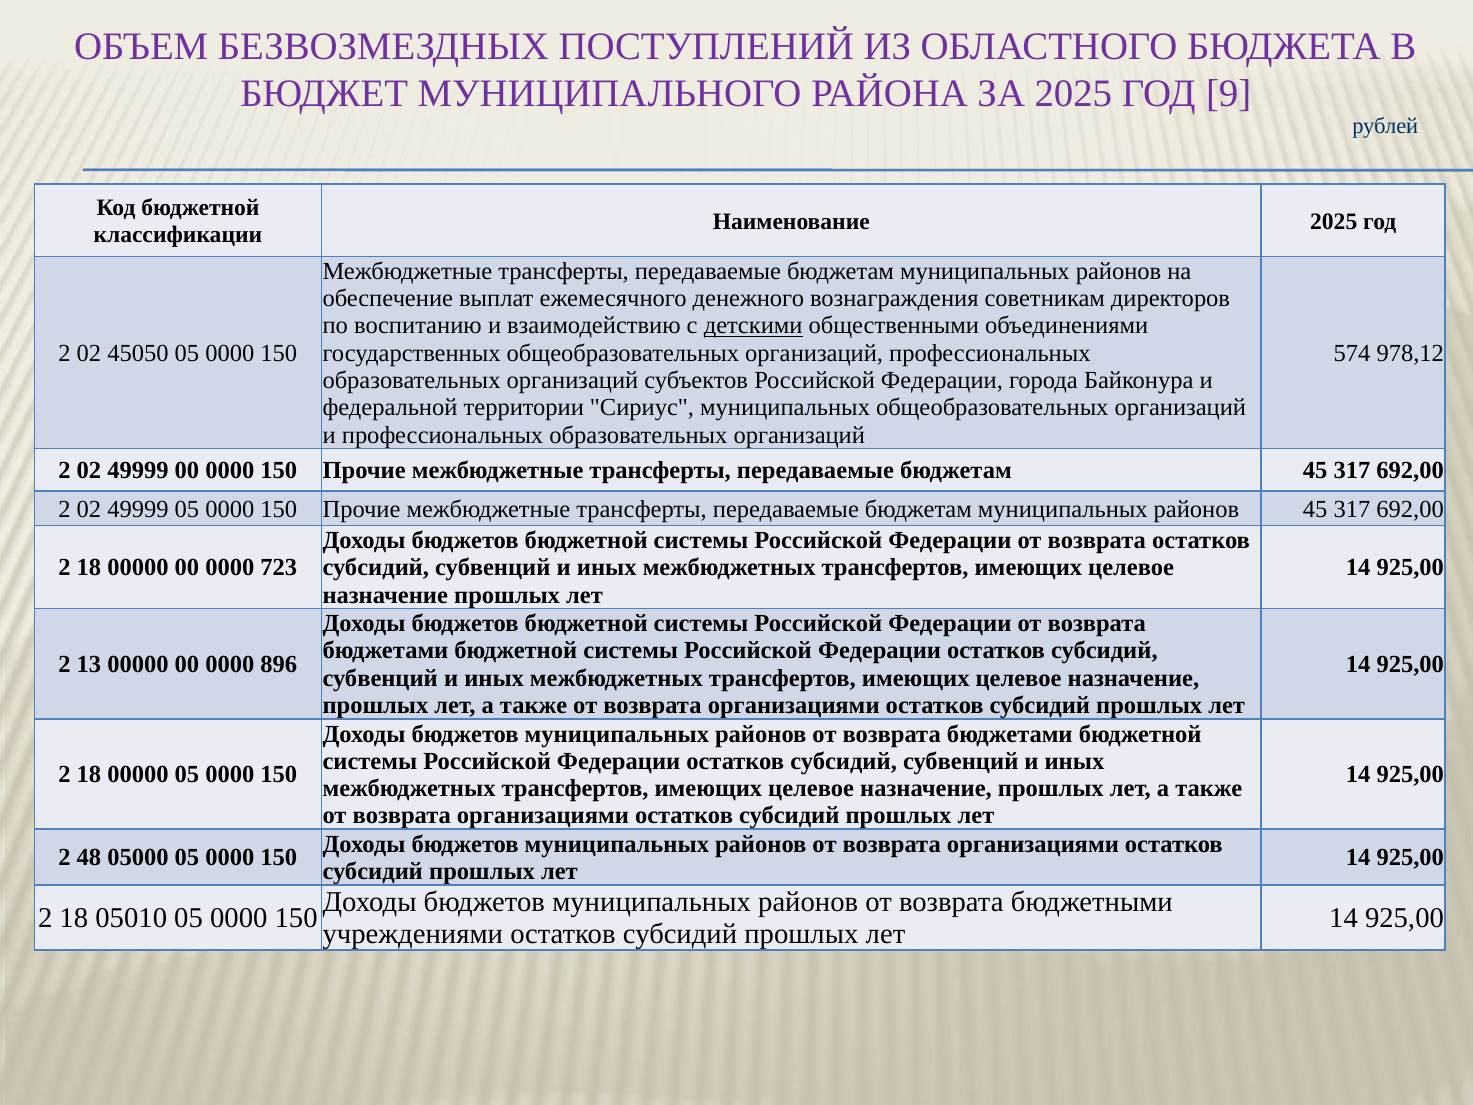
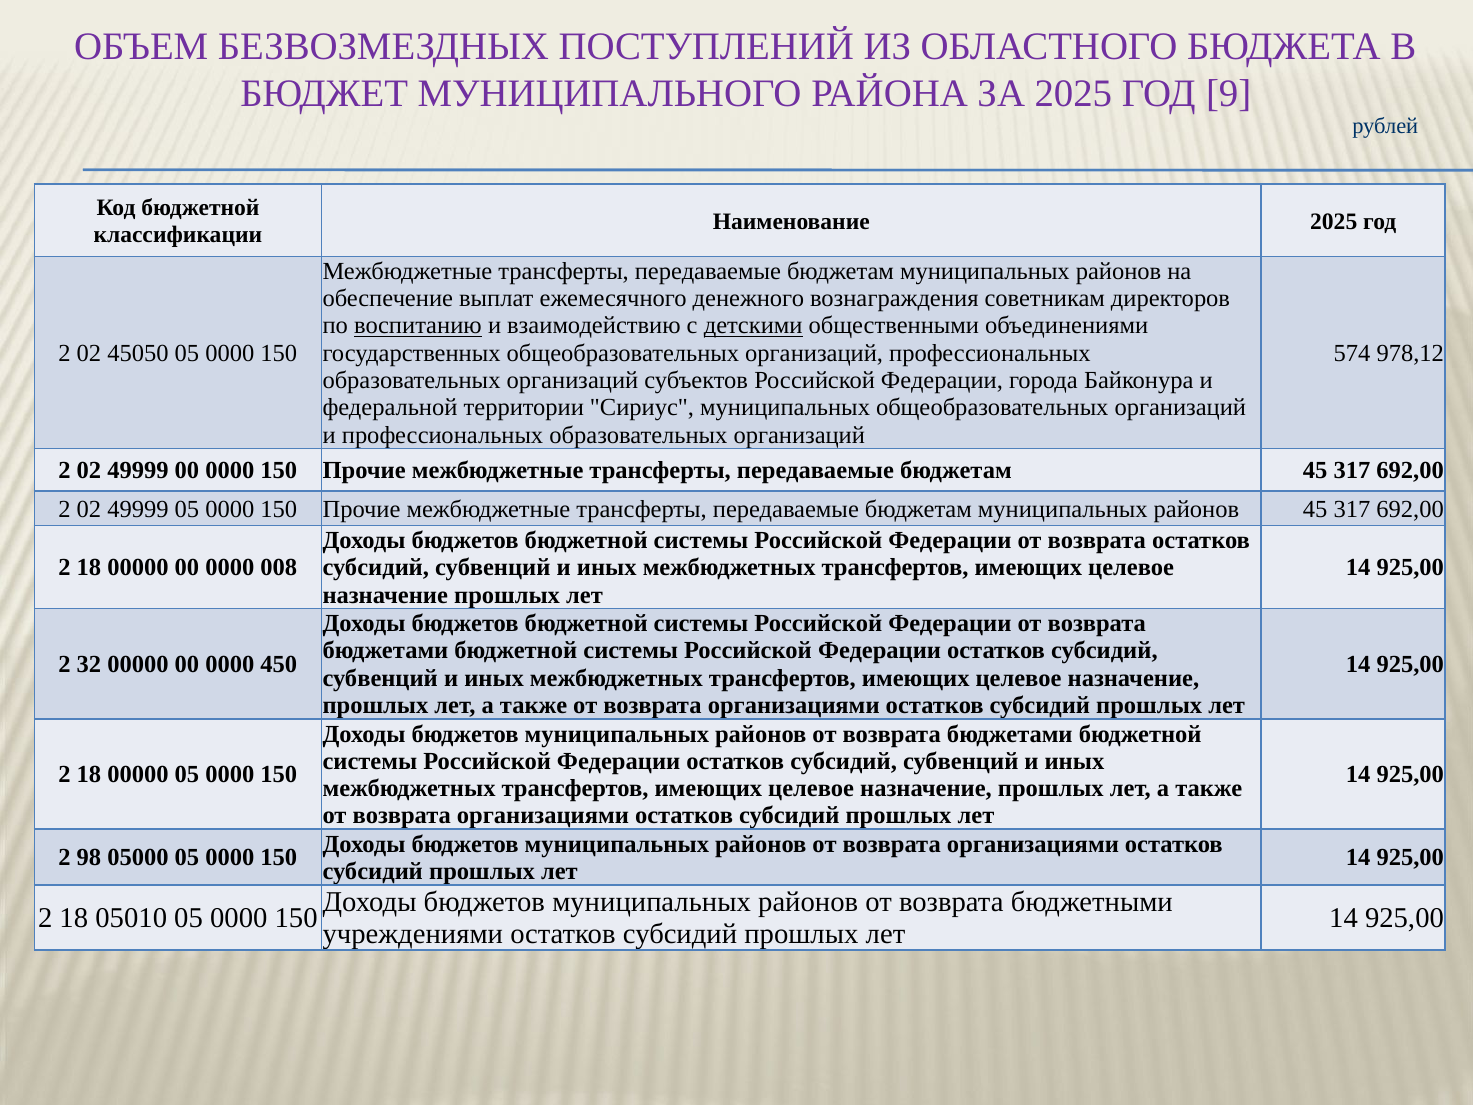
воспитанию underline: none -> present
723: 723 -> 008
13: 13 -> 32
896: 896 -> 450
48: 48 -> 98
